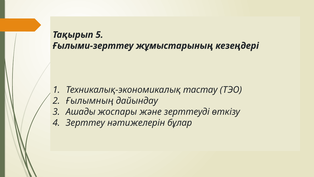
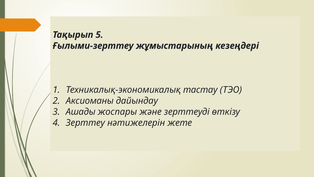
Ғылымның: Ғылымның -> Аксиоманы
бұлар: бұлар -> жете
